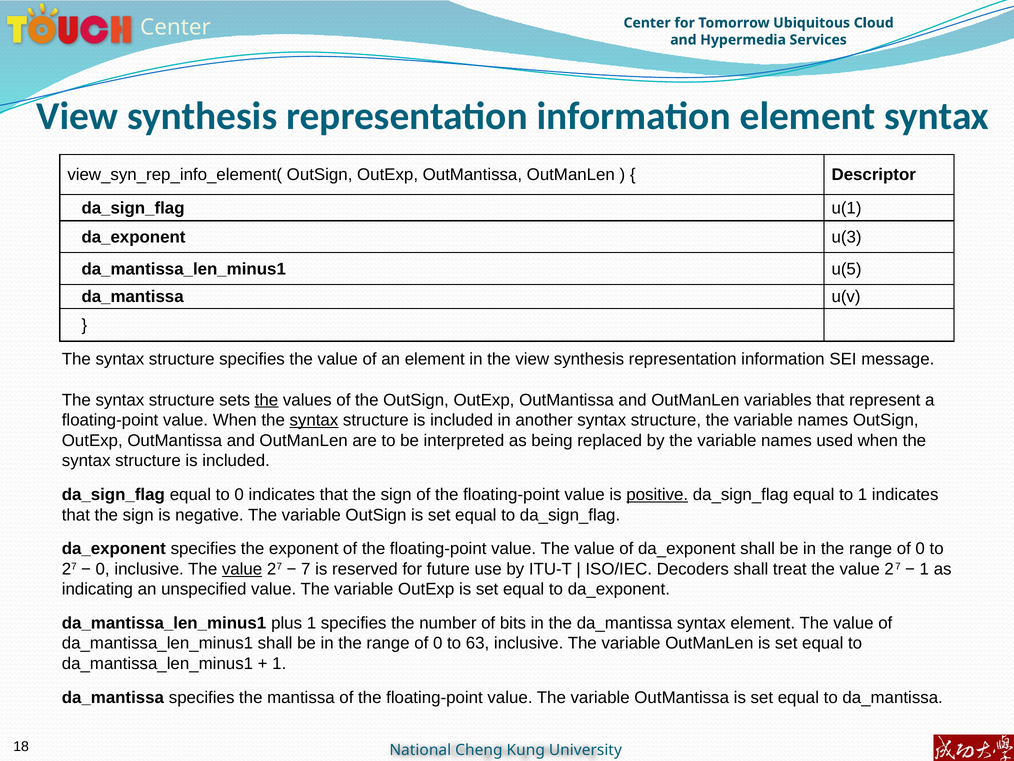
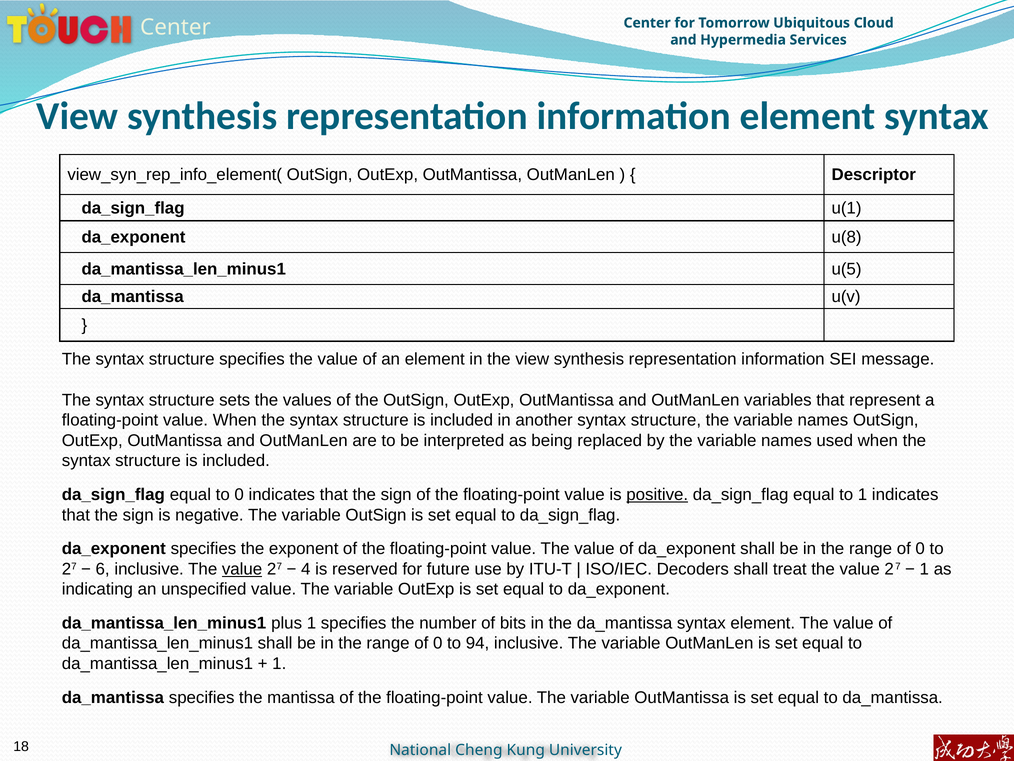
u(3: u(3 -> u(8
the at (266, 400) underline: present -> none
syntax at (314, 420) underline: present -> none
0 at (103, 569): 0 -> 6
7: 7 -> 4
63: 63 -> 94
